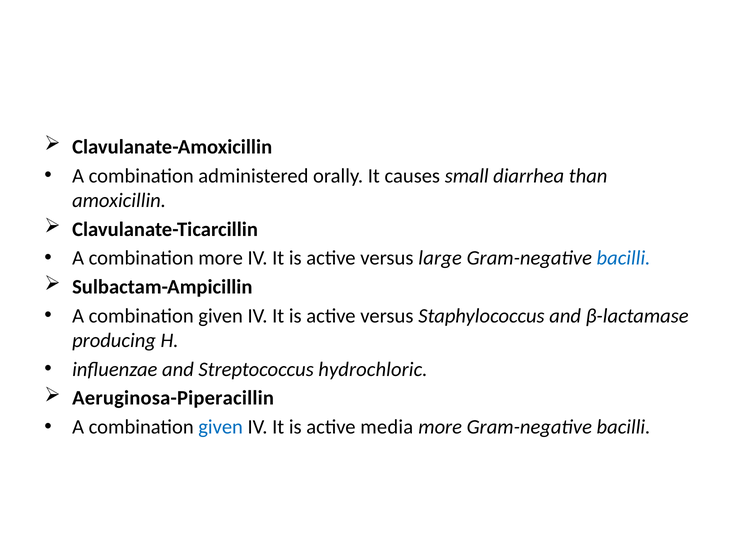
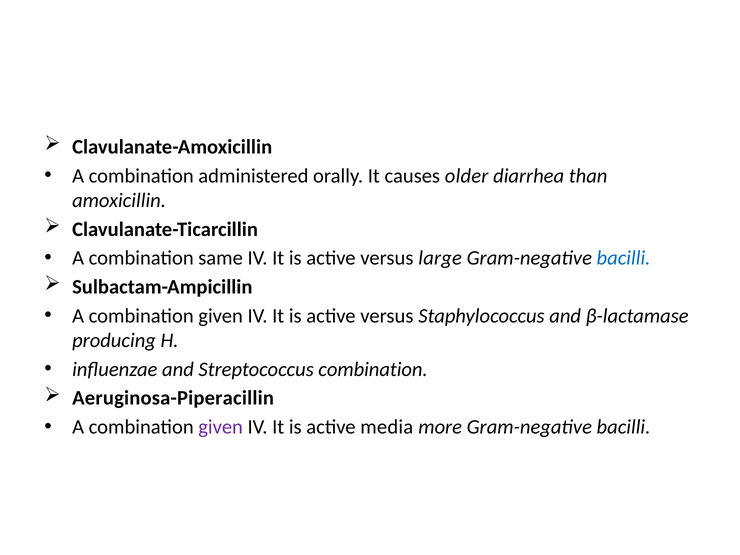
small: small -> older
combination more: more -> same
Streptococcus hydrochloric: hydrochloric -> combination
given at (221, 427) colour: blue -> purple
